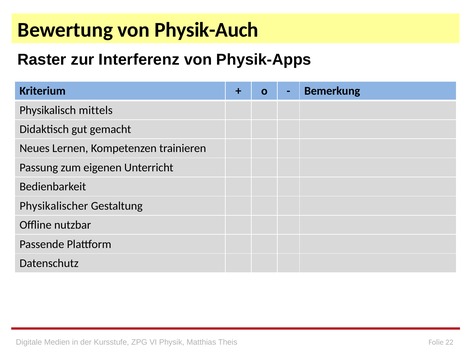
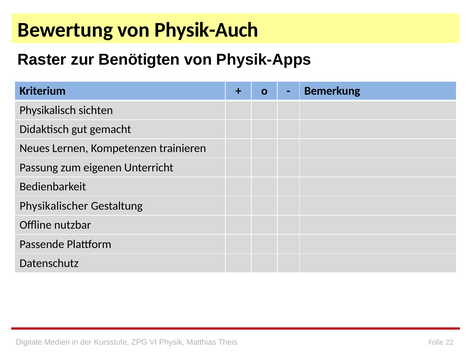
Interferenz: Interferenz -> Benötigten
mittels: mittels -> sichten
